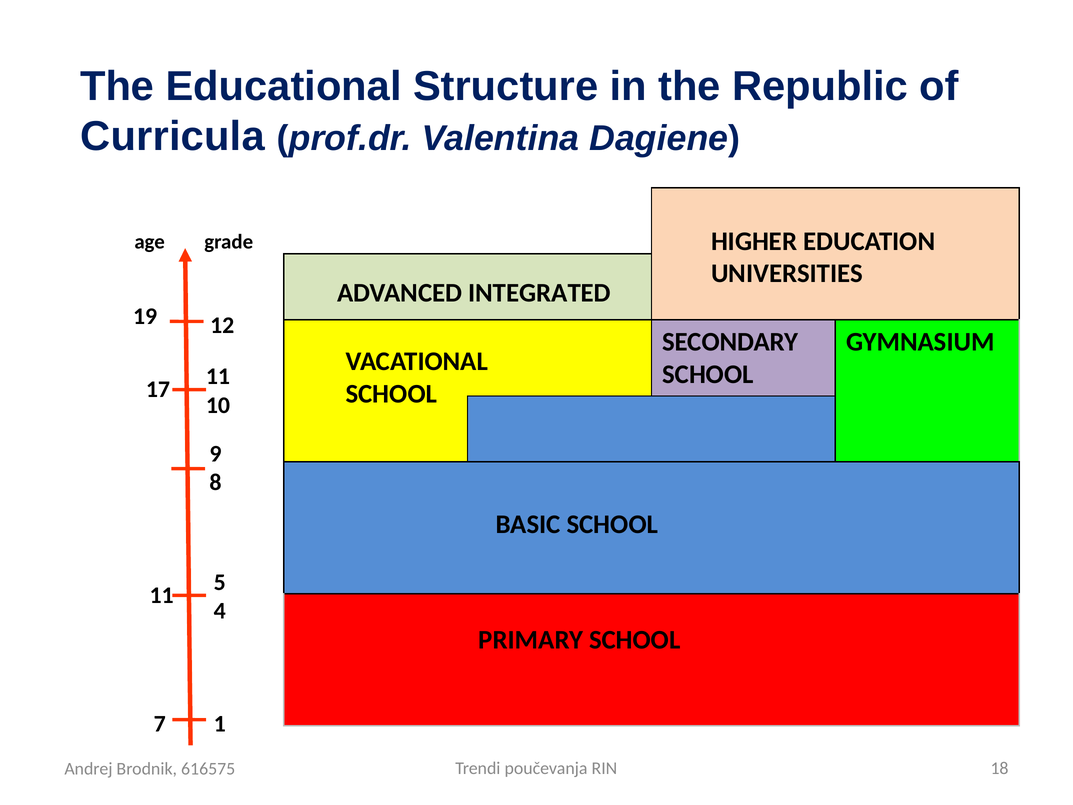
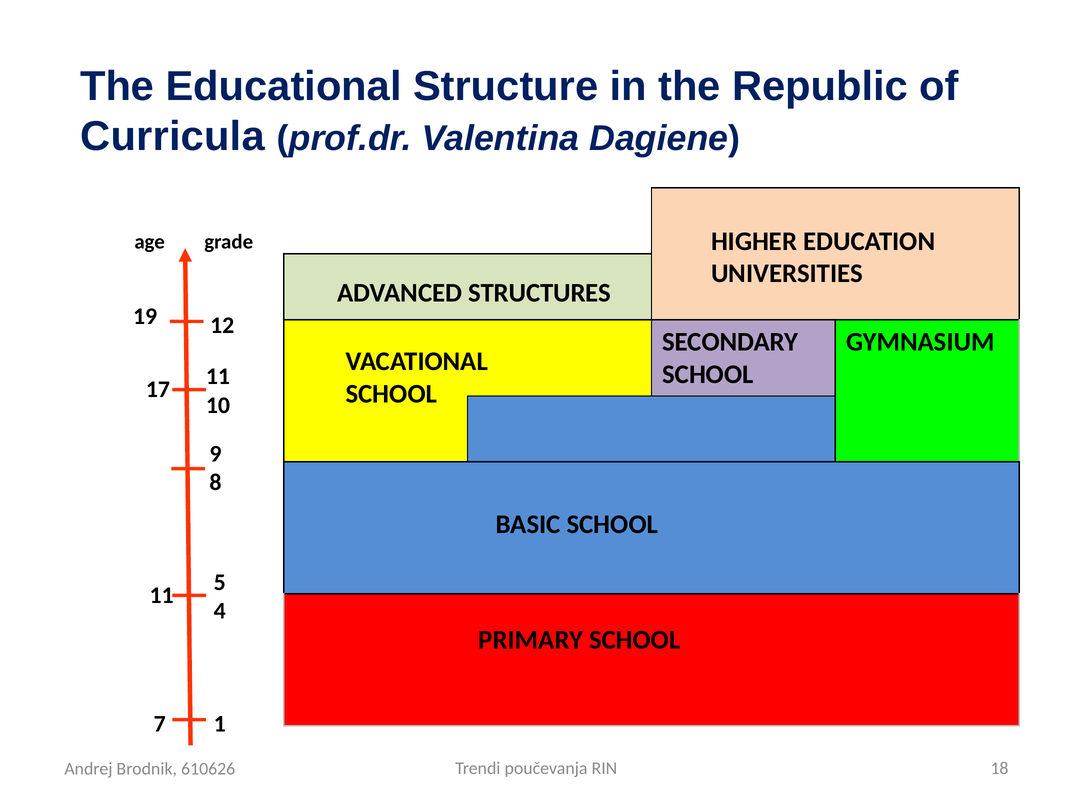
INTEGRATED: INTEGRATED -> STRUCTURES
616575: 616575 -> 610626
